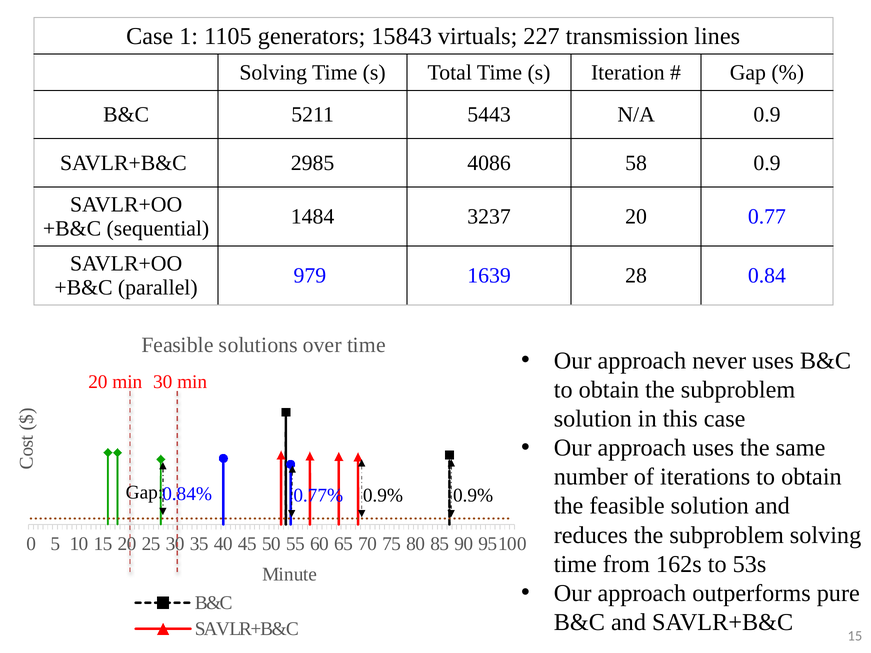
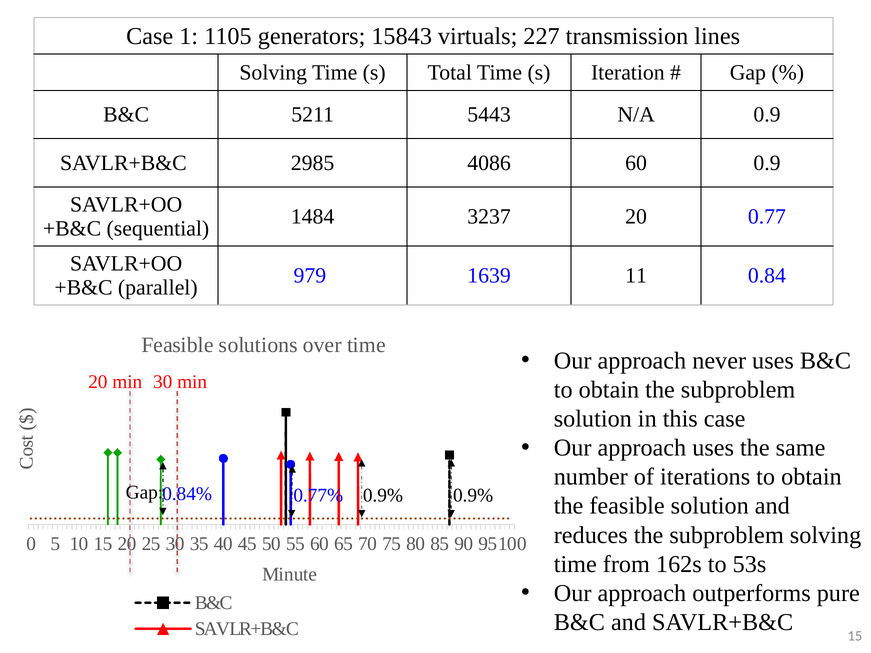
4086 58: 58 -> 60
28: 28 -> 11
